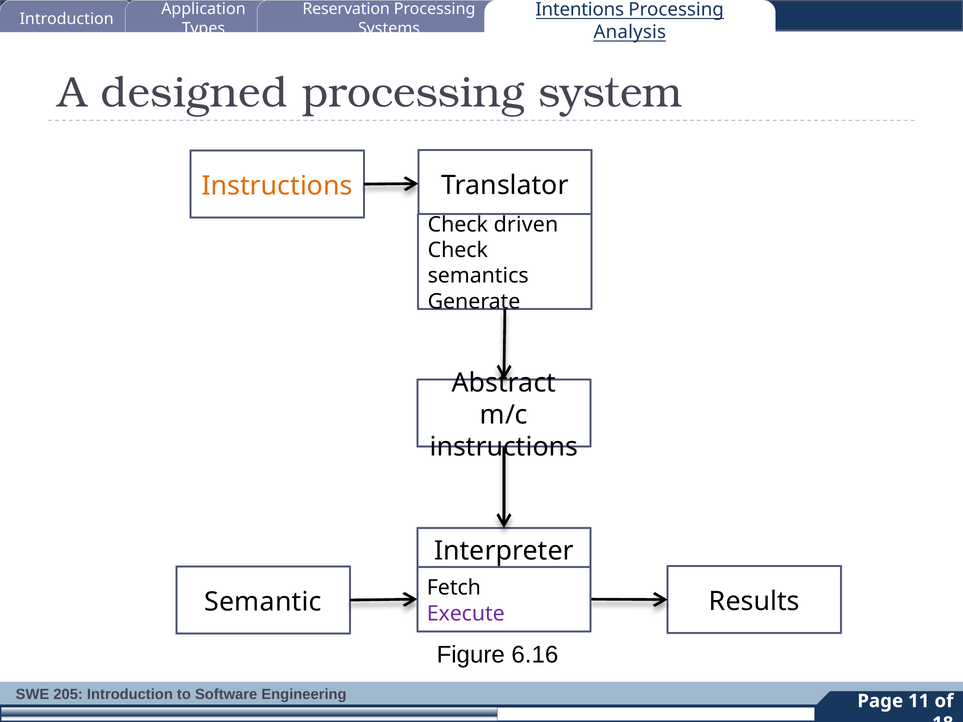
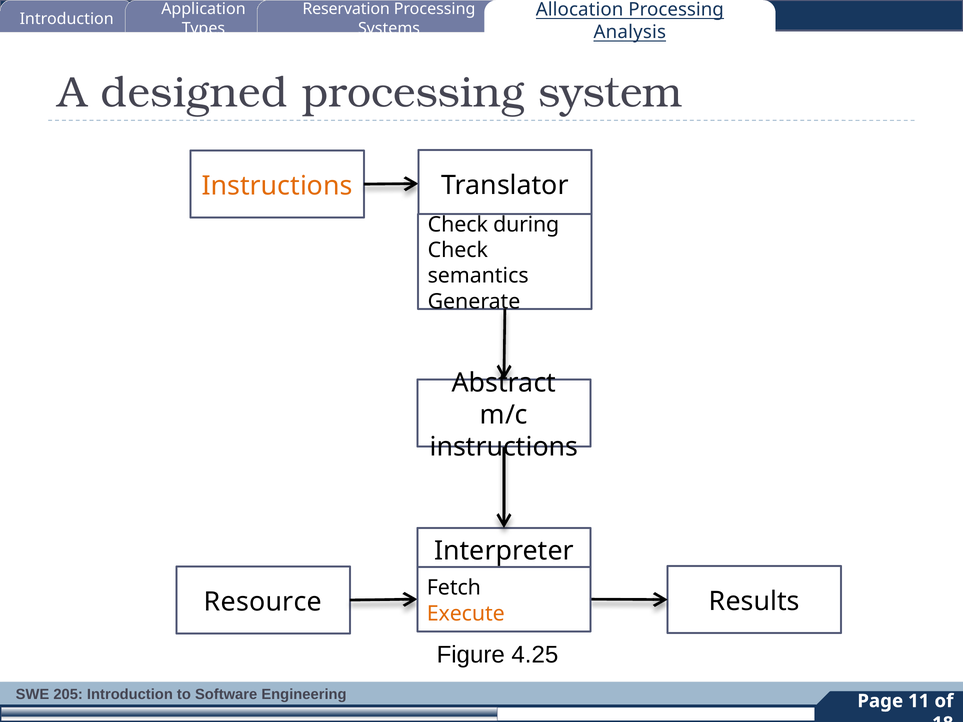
Intentions: Intentions -> Allocation
driven: driven -> during
Semantic: Semantic -> Resource
Execute colour: purple -> orange
6.16: 6.16 -> 4.25
